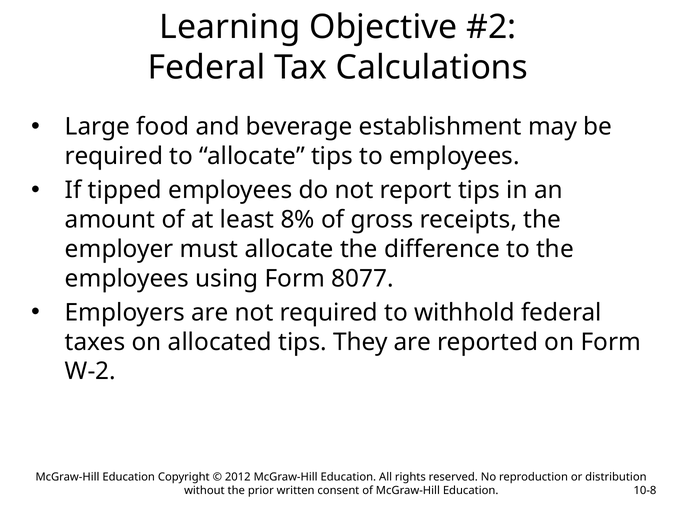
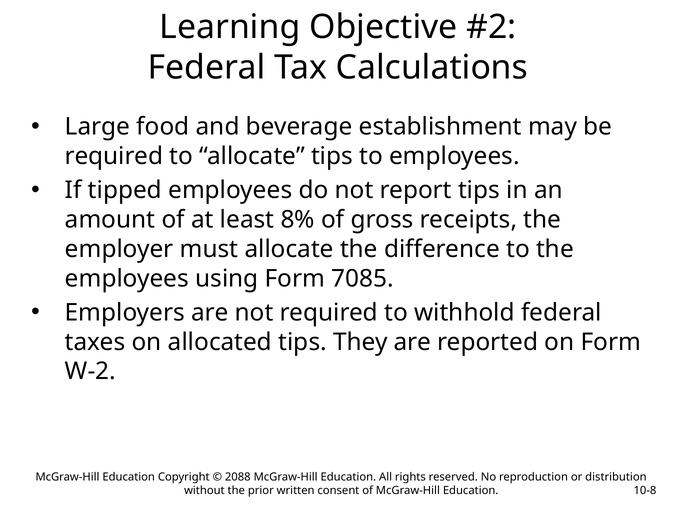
8077: 8077 -> 7085
2012: 2012 -> 2088
